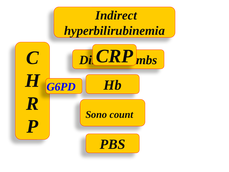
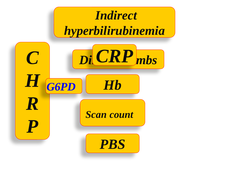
Sono: Sono -> Scan
